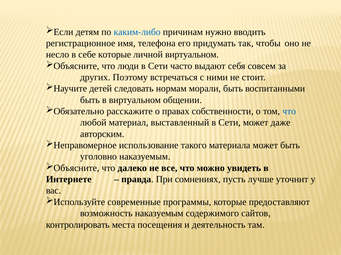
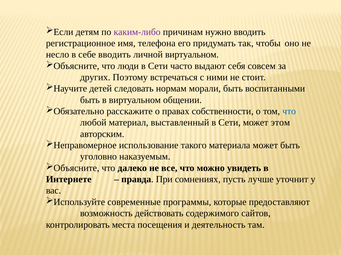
каким-либо colour: blue -> purple
себе которые: которые -> вводить
даже: даже -> этом
возможность наказуемым: наказуемым -> действовать
